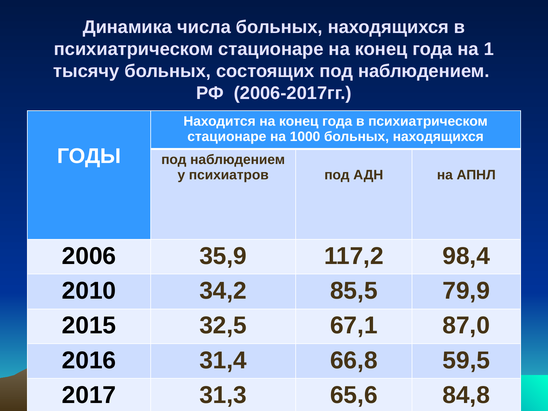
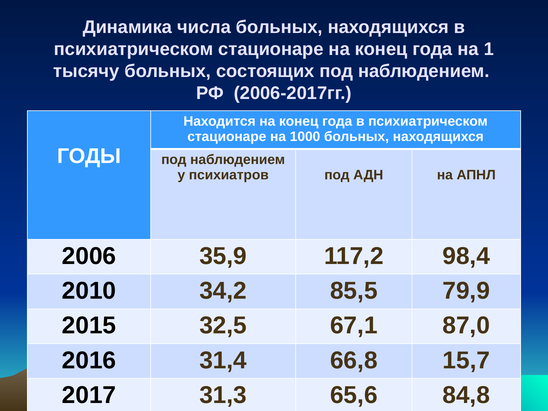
59,5: 59,5 -> 15,7
